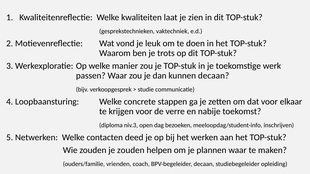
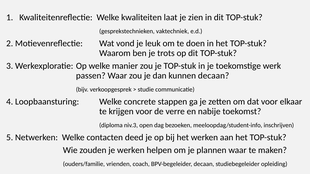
je zouden: zouden -> werken
